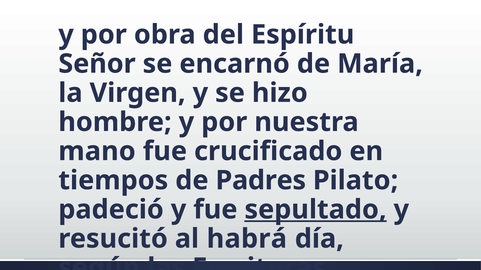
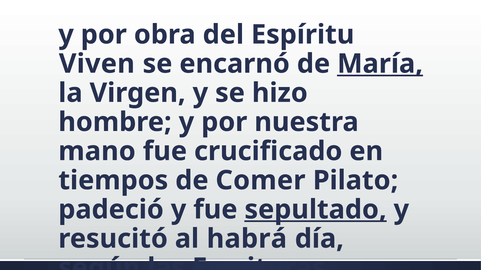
Señor: Señor -> Viven
María underline: none -> present
Padres: Padres -> Comer
